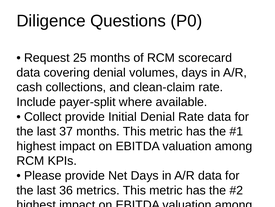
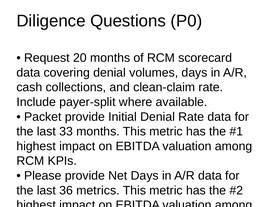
25: 25 -> 20
Collect at (43, 116): Collect -> Packet
37: 37 -> 33
